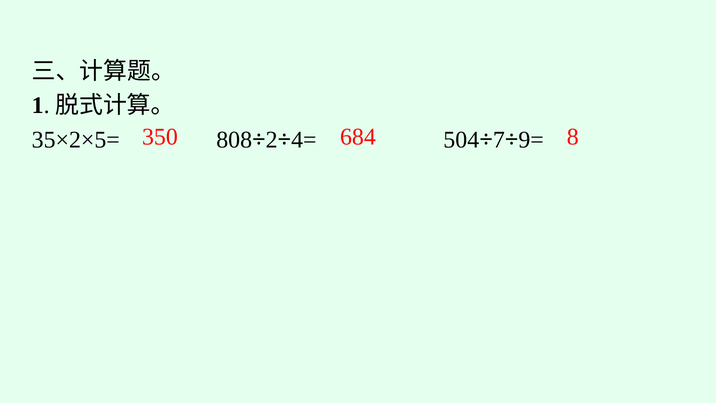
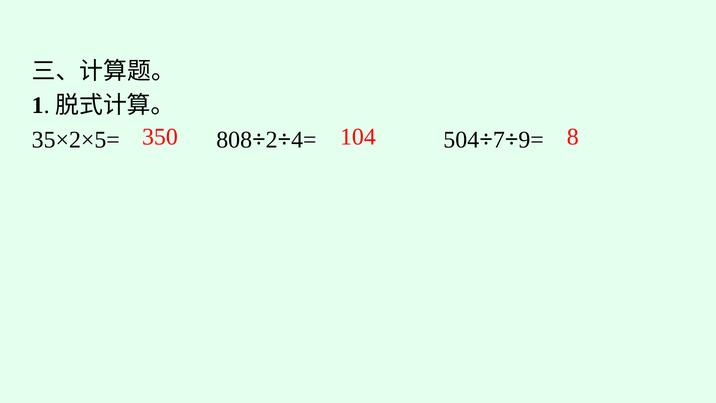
684: 684 -> 104
